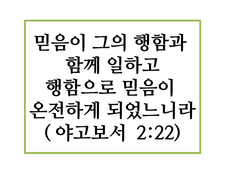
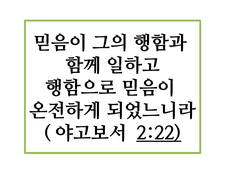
2:22 underline: none -> present
